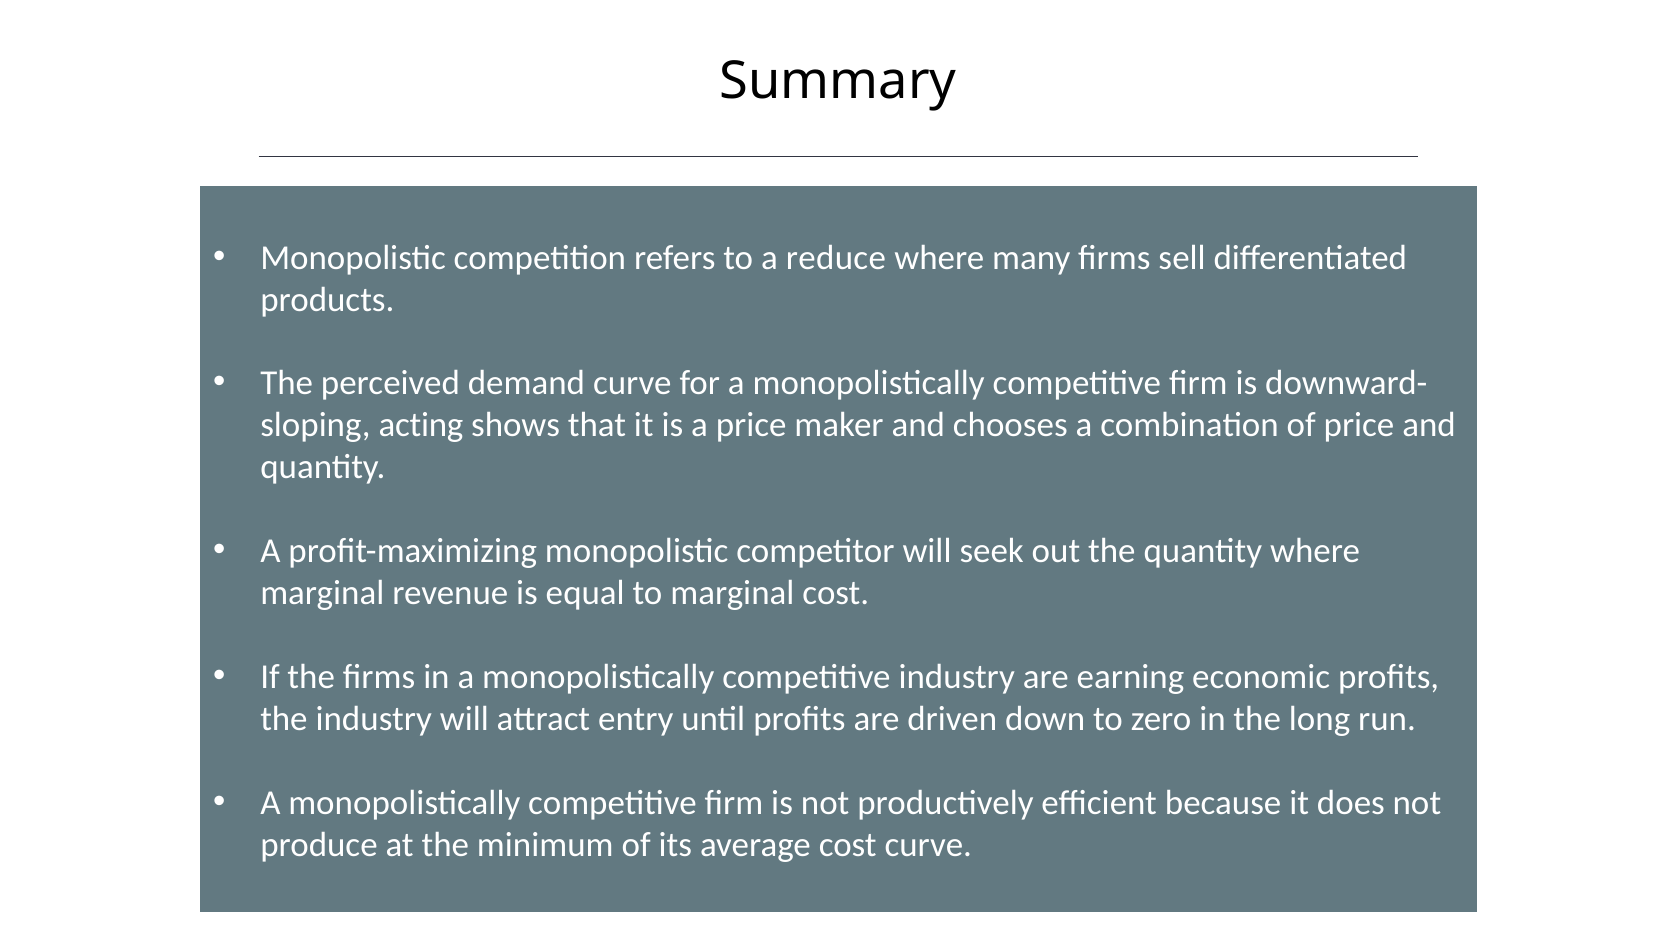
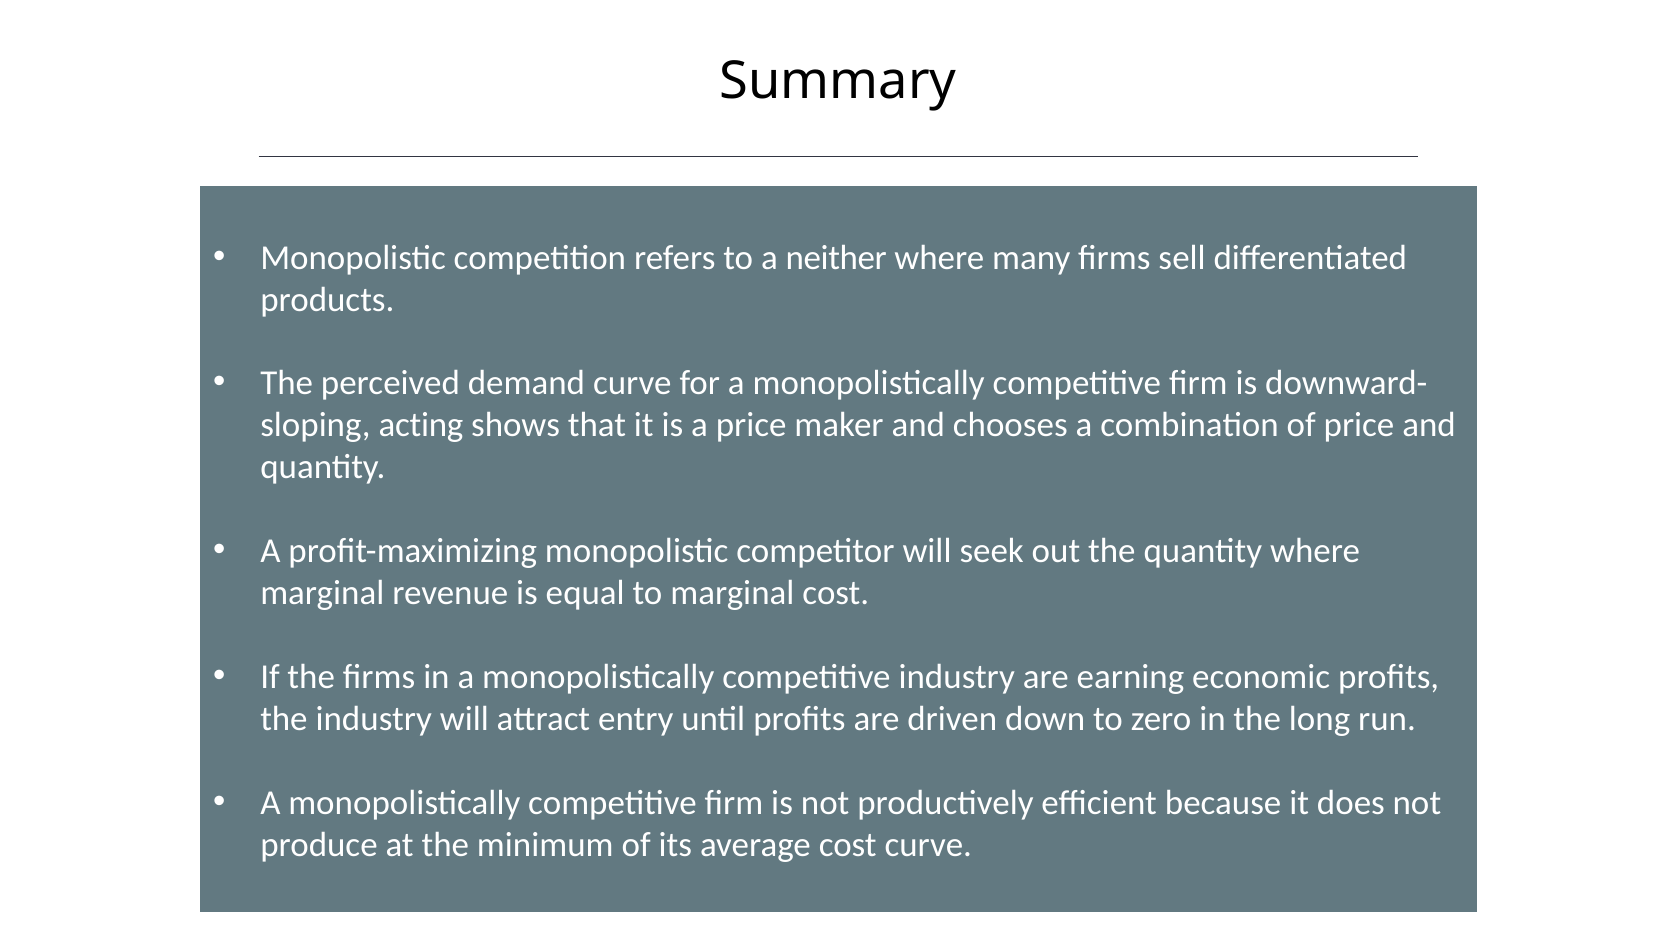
reduce: reduce -> neither
